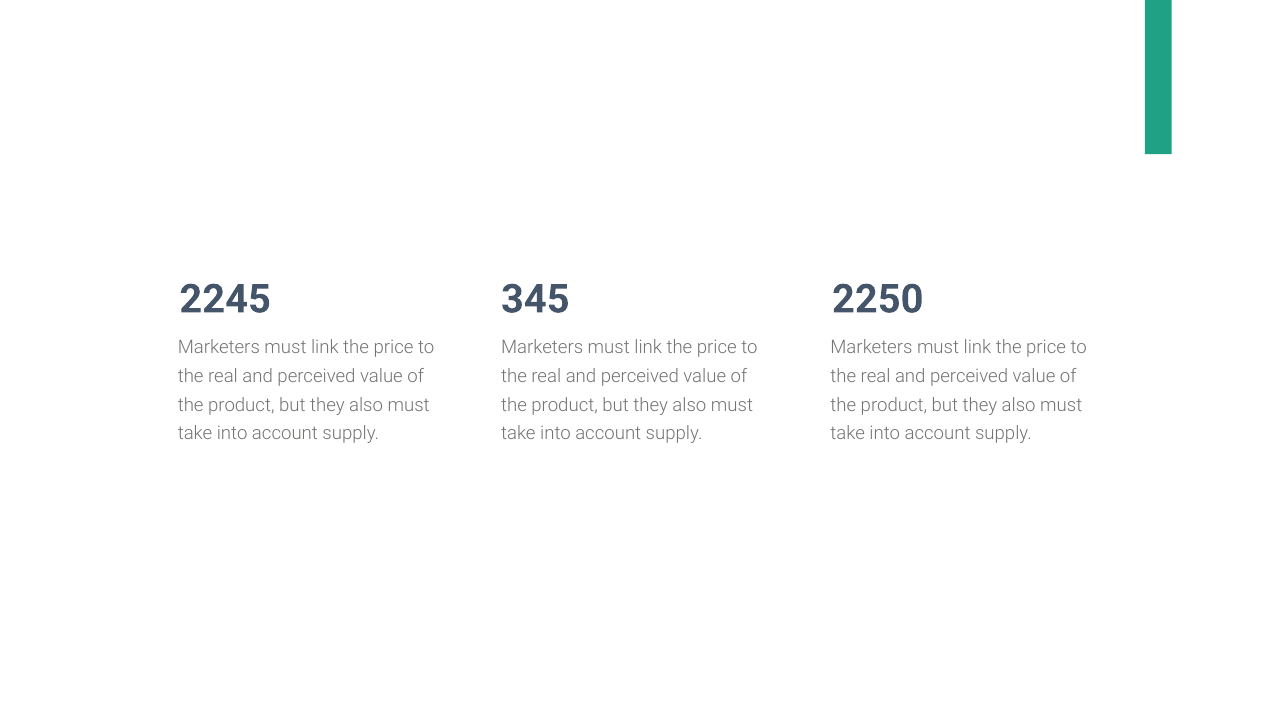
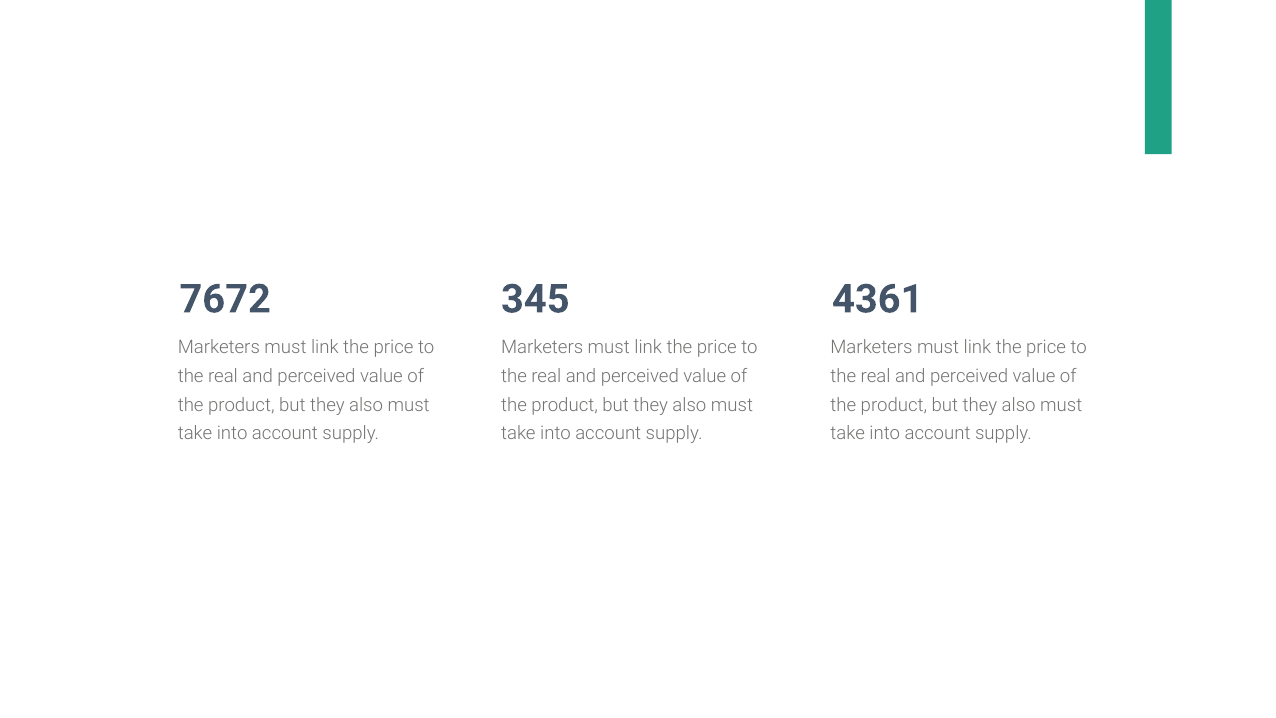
2245: 2245 -> 7672
2250: 2250 -> 4361
